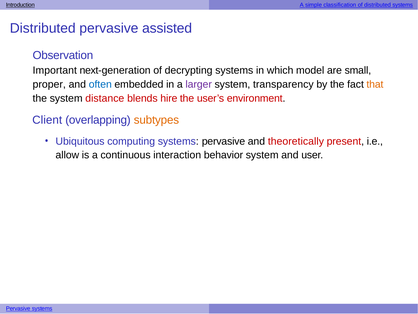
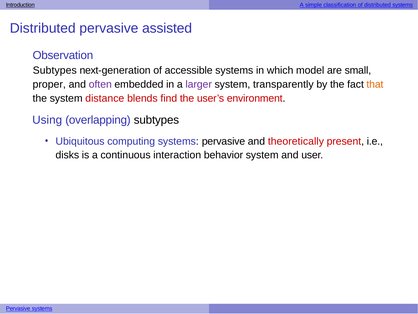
Important at (55, 70): Important -> Subtypes
decrypting: decrypting -> accessible
often colour: blue -> purple
transparency: transparency -> transparently
hire: hire -> find
Client: Client -> Using
subtypes at (156, 120) colour: orange -> black
allow: allow -> disks
